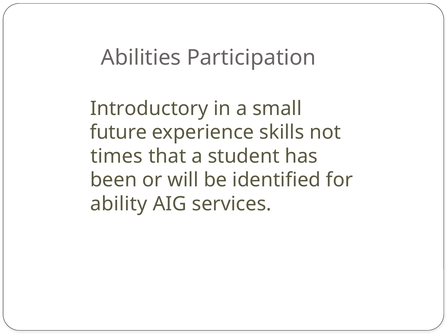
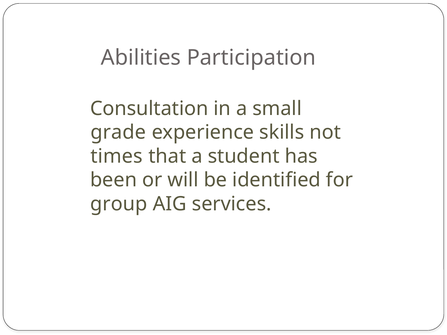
Introductory: Introductory -> Consultation
future: future -> grade
ability: ability -> group
